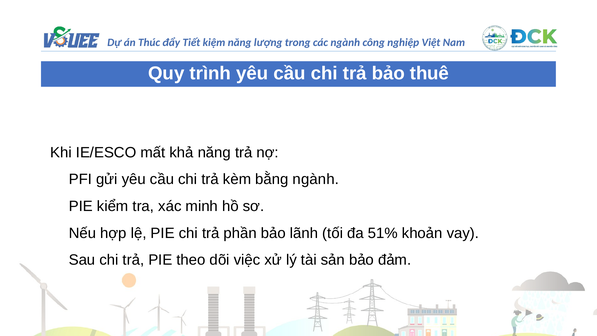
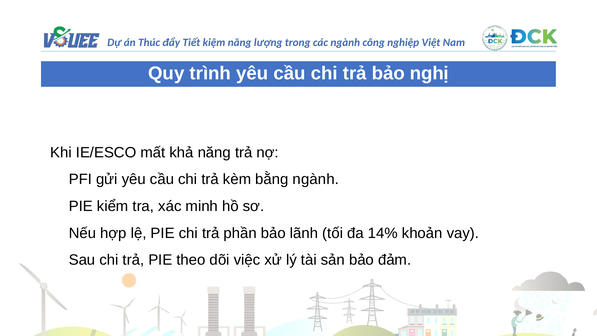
thuê: thuê -> nghị
51%: 51% -> 14%
